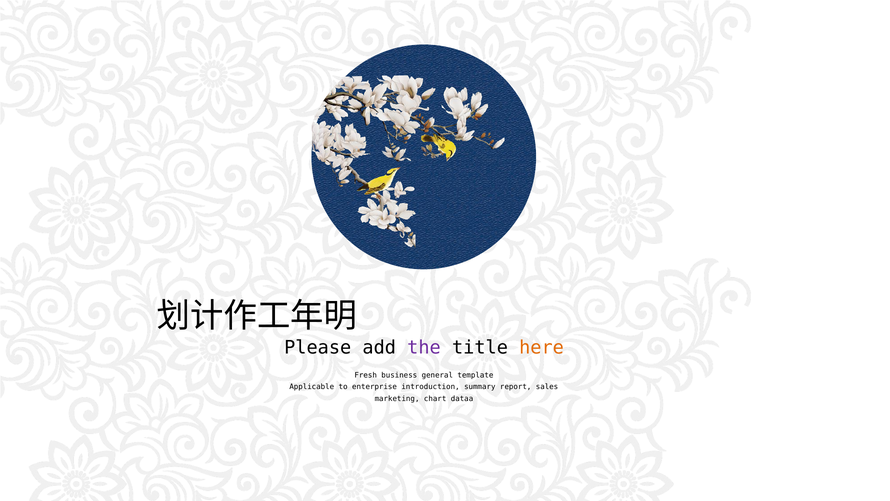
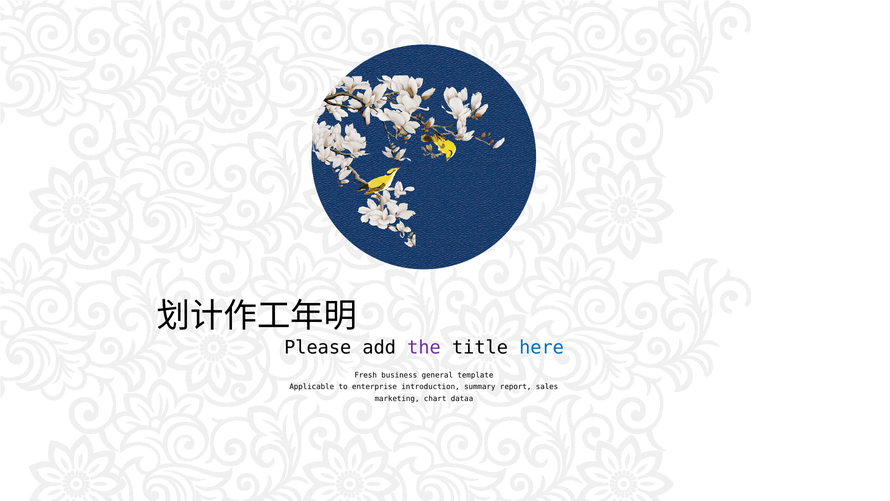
here colour: orange -> blue
